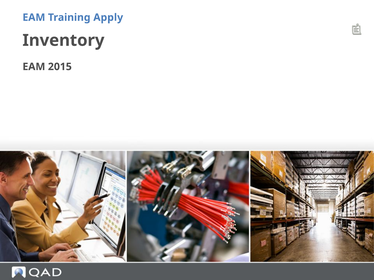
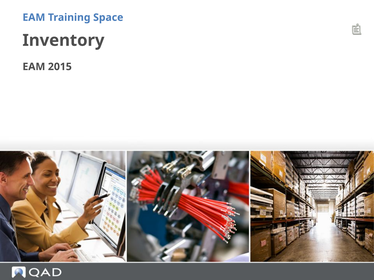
Apply: Apply -> Space
